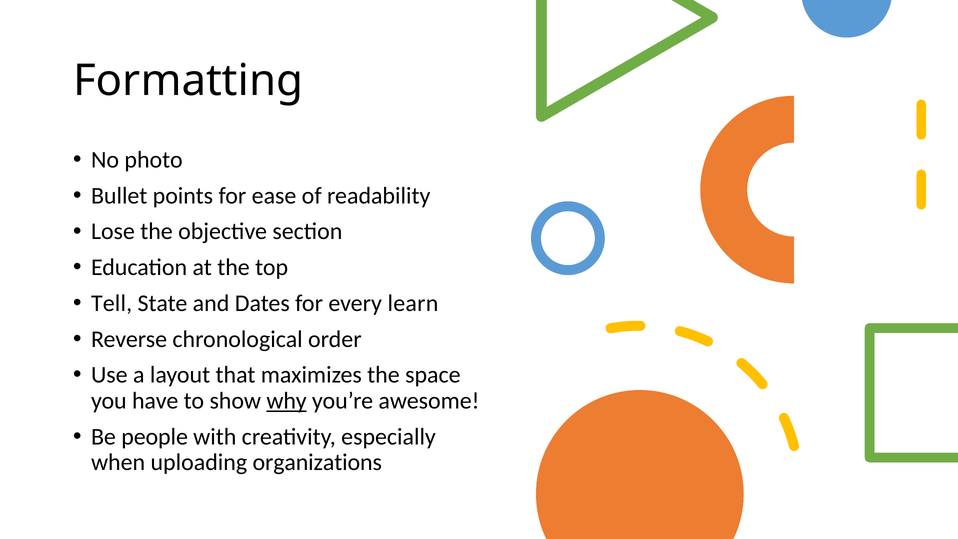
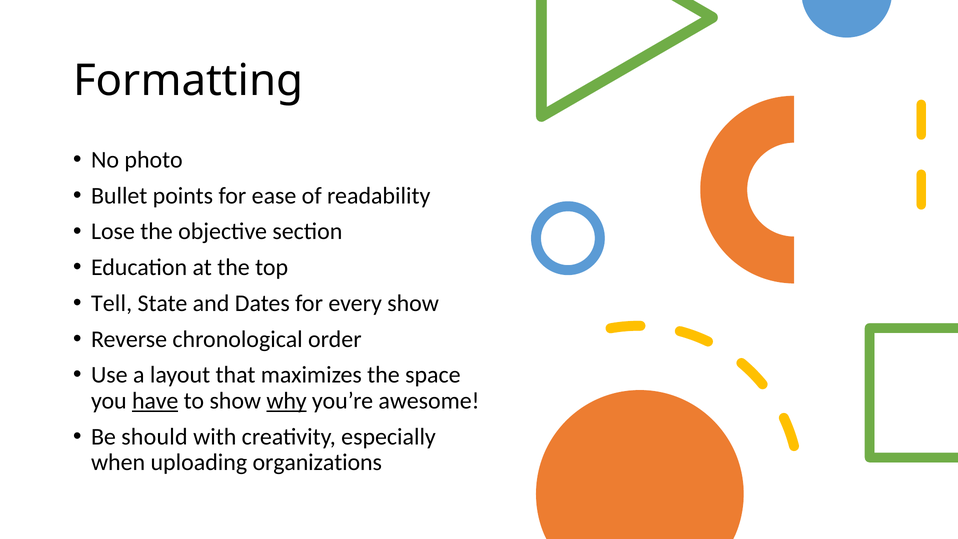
every learn: learn -> show
have underline: none -> present
people: people -> should
